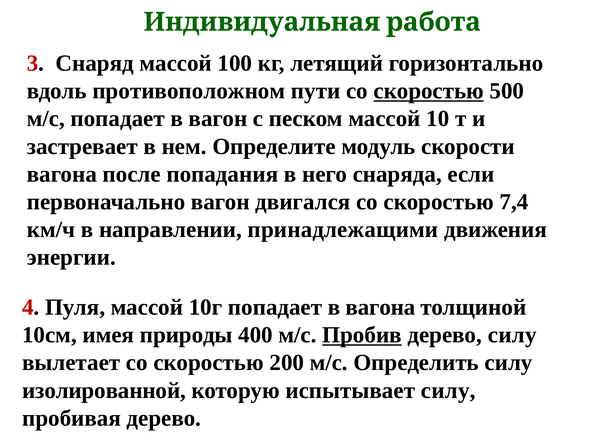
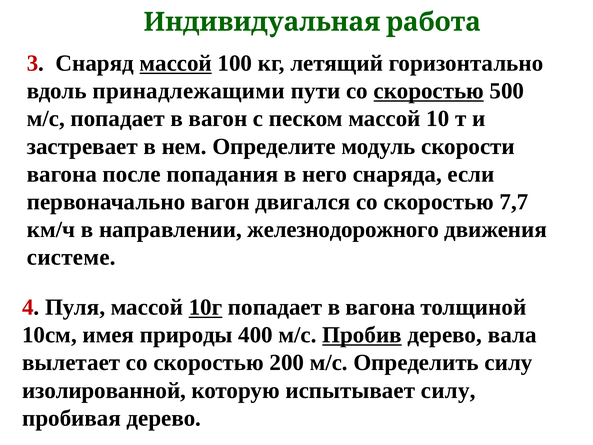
массой at (176, 63) underline: none -> present
противоположном: противоположном -> принадлежащими
7,4: 7,4 -> 7,7
принадлежащими: принадлежащими -> железнодорожного
энергии: энергии -> системе
10г underline: none -> present
дерево силу: силу -> вала
